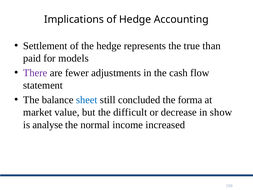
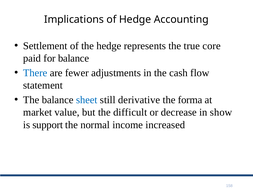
than: than -> core
for models: models -> balance
There colour: purple -> blue
concluded: concluded -> derivative
analyse: analyse -> support
